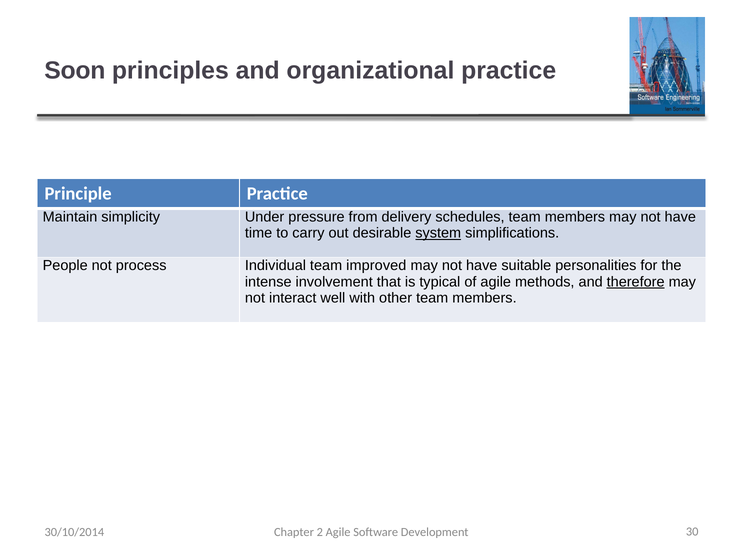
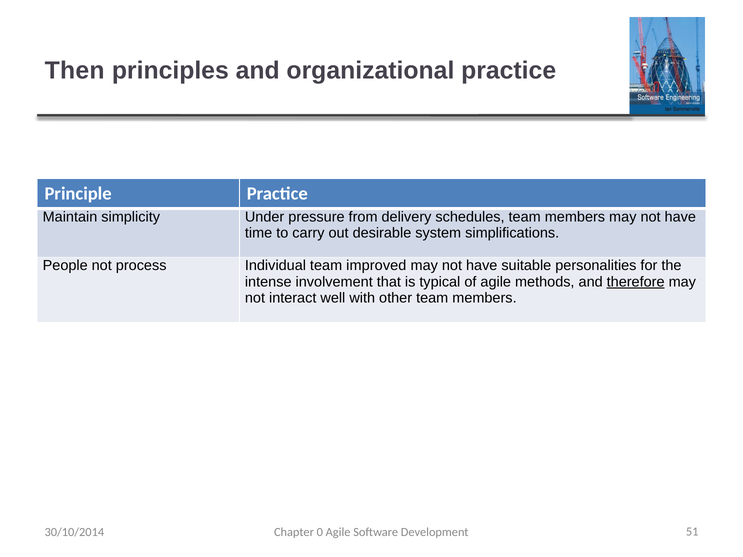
Soon: Soon -> Then
system underline: present -> none
2: 2 -> 0
30: 30 -> 51
